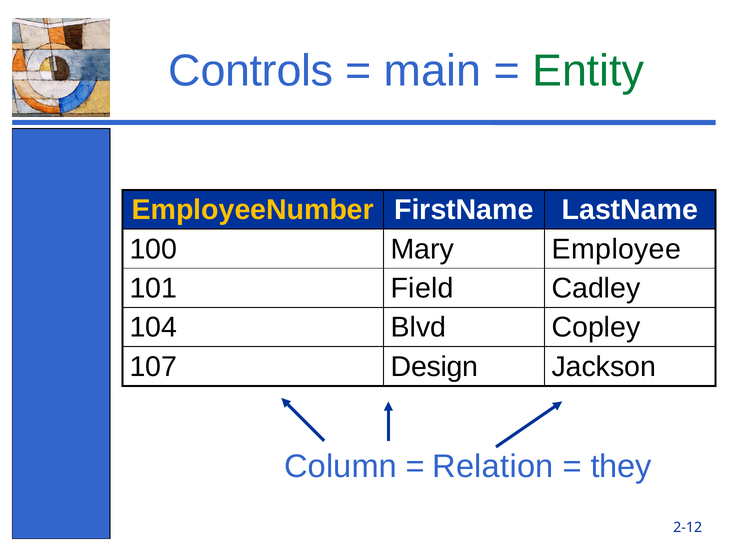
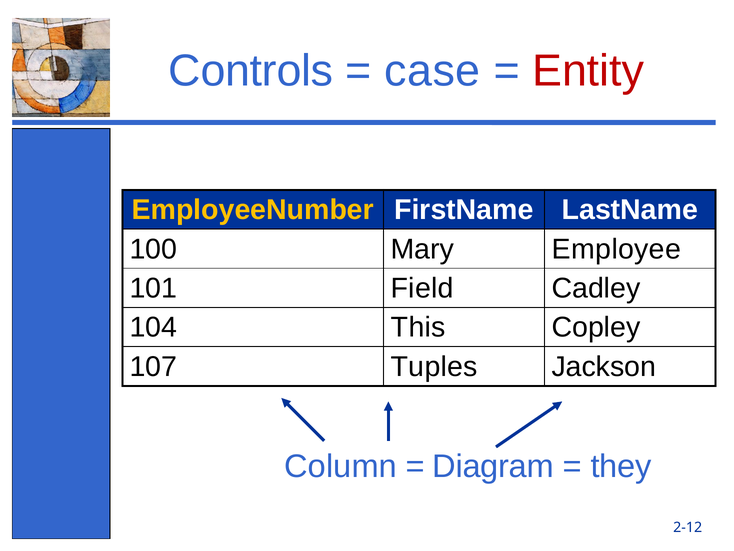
main: main -> case
Entity colour: green -> red
Blvd: Blvd -> This
Design: Design -> Tuples
Relation: Relation -> Diagram
